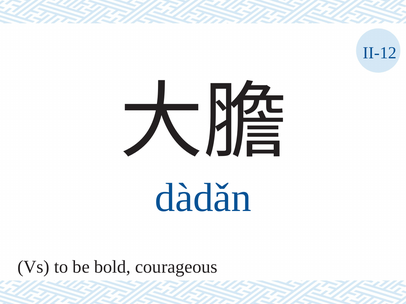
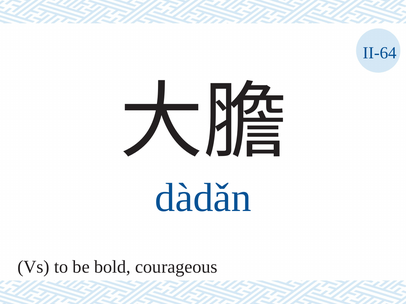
II-12: II-12 -> II-64
